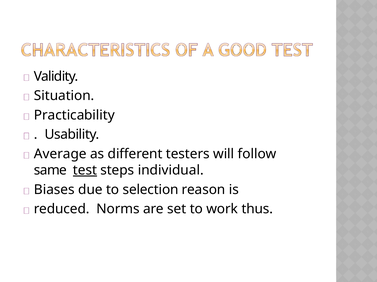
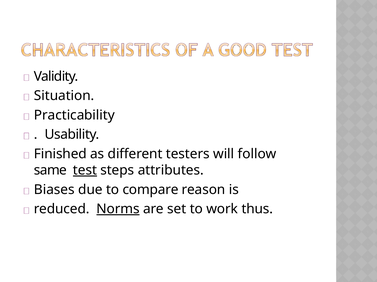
Average: Average -> Finished
individual: individual -> attributes
selection: selection -> compare
Norms underline: none -> present
